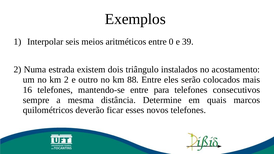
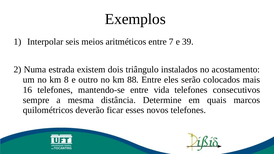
0: 0 -> 7
km 2: 2 -> 8
para: para -> vida
